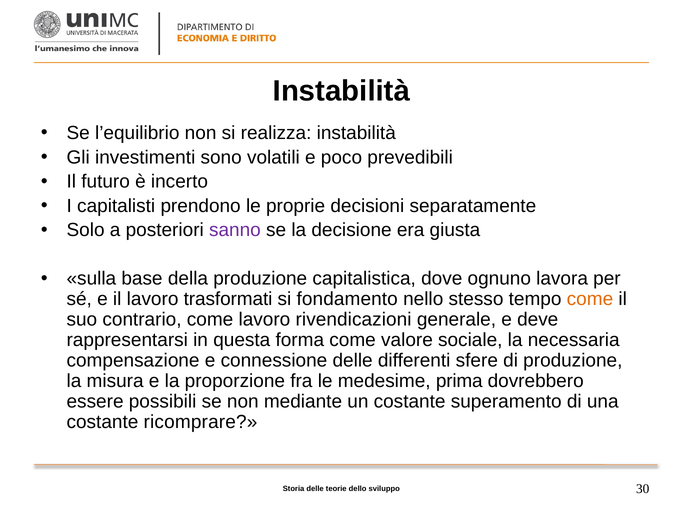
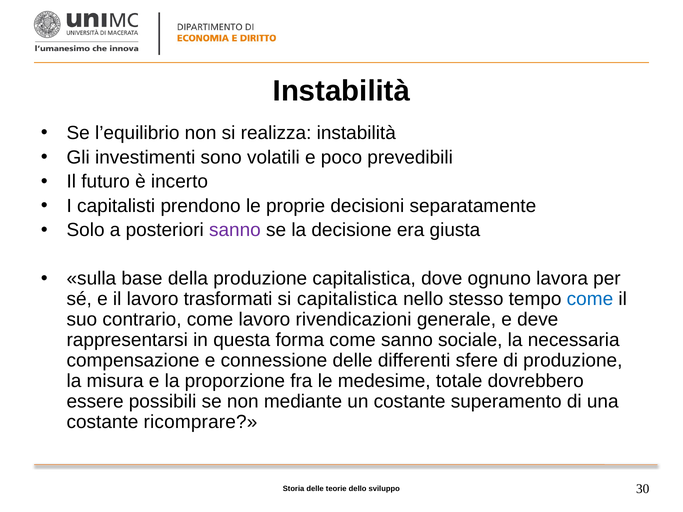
si fondamento: fondamento -> capitalistica
come at (590, 299) colour: orange -> blue
come valore: valore -> sanno
prima: prima -> totale
